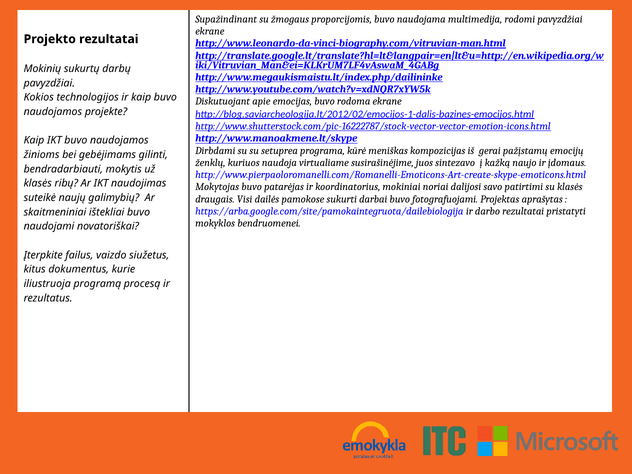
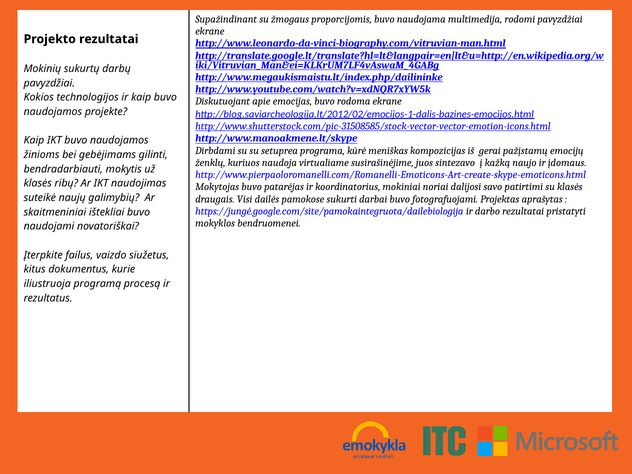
http://www.shutterstock.com/pic-16222787/stock-vector-vector-emotion-icons.html: http://www.shutterstock.com/pic-16222787/stock-vector-vector-emotion-icons.html -> http://www.shutterstock.com/pic-31508585/stock-vector-vector-emotion-icons.html
https://arba.google.com/site/pamokaintegruota/dailebiologija: https://arba.google.com/site/pamokaintegruota/dailebiologija -> https://jungė.google.com/site/pamokaintegruota/dailebiologija
